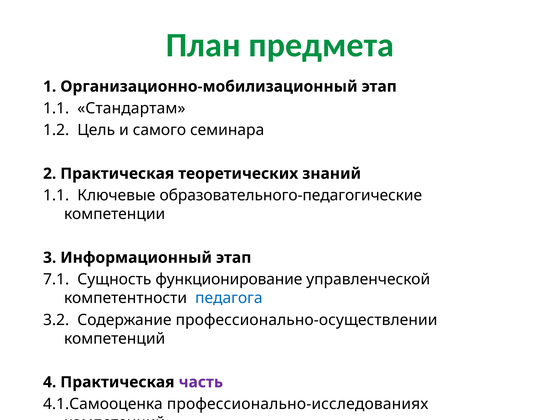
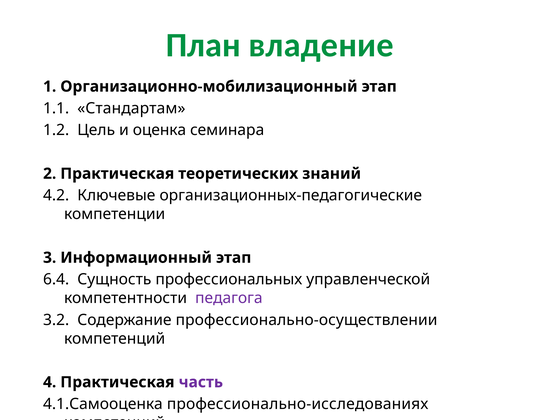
предмета: предмета -> владение
самого: самого -> оценка
1.1 at (56, 195): 1.1 -> 4.2
образовательного-педагогические: образовательного-педагогические -> организационных-педагогические
7.1: 7.1 -> 6.4
функционирование: функционирование -> профессиональных
педагога colour: blue -> purple
